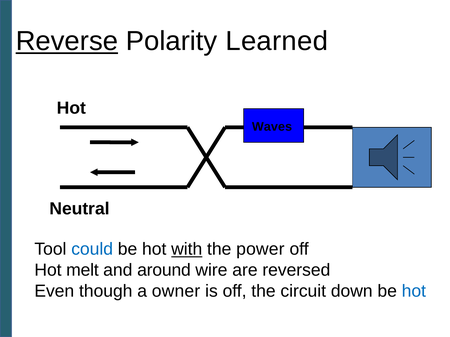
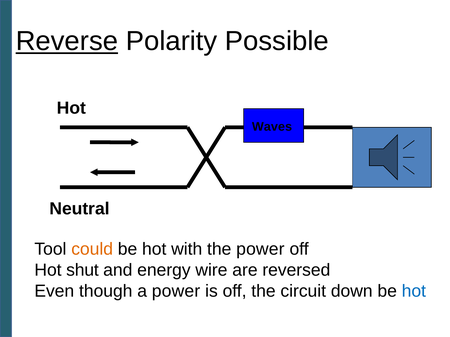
Learned: Learned -> Possible
could colour: blue -> orange
with underline: present -> none
melt: melt -> shut
around: around -> energy
a owner: owner -> power
